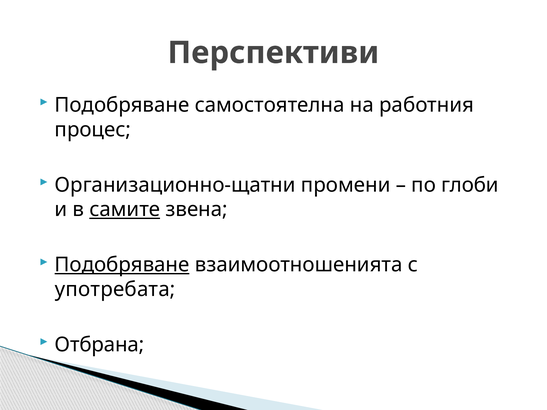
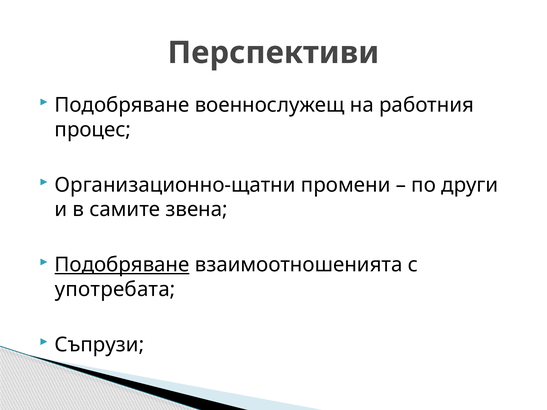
самостоятелна: самостоятелна -> военнослужещ
глоби: глоби -> други
самите underline: present -> none
Отбрана: Отбрана -> Съпрузи
